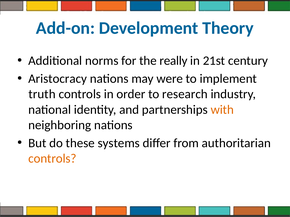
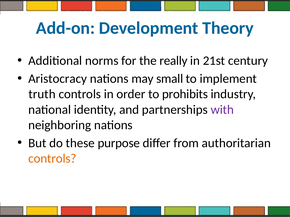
were: were -> small
research: research -> prohibits
with colour: orange -> purple
systems: systems -> purpose
